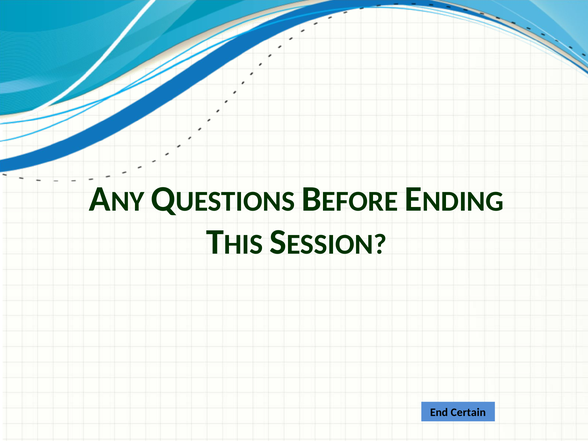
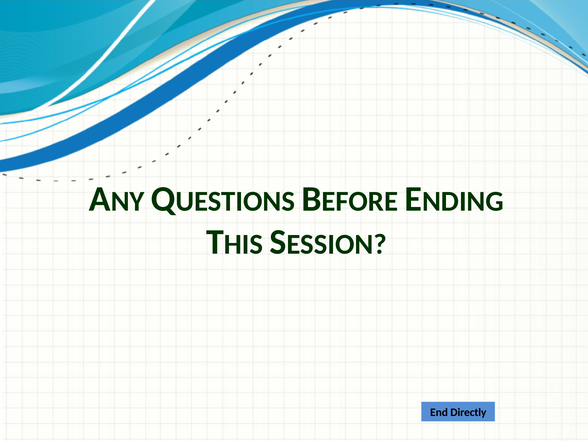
Certain: Certain -> Directly
